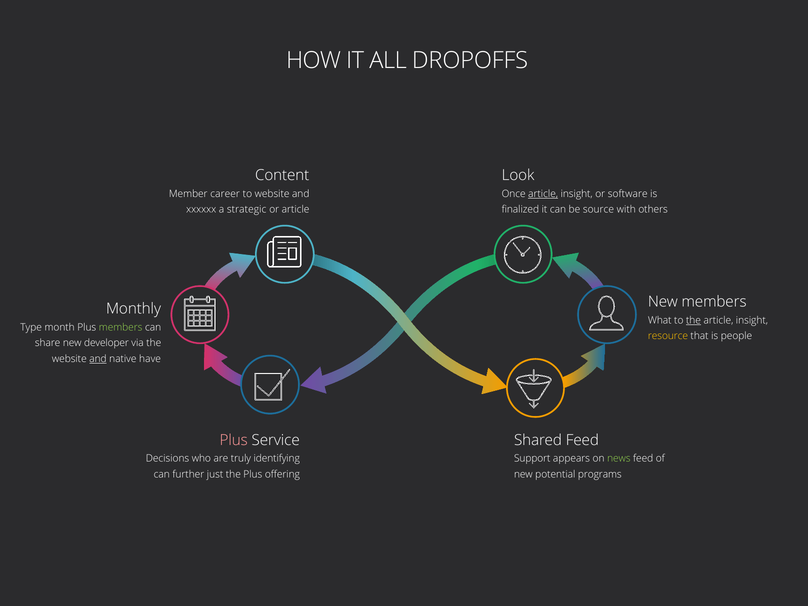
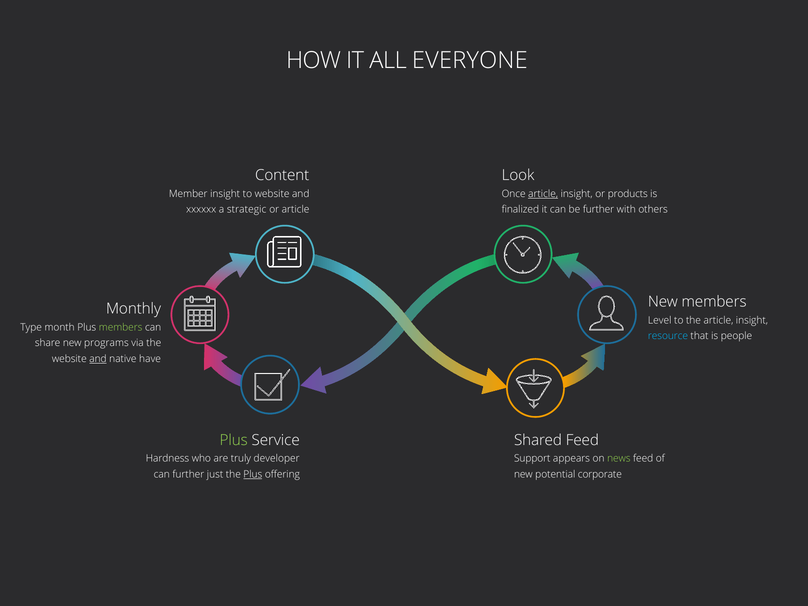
DROPOFFS: DROPOFFS -> EVERYONE
Member career: career -> insight
software: software -> products
be source: source -> further
What: What -> Level
the at (693, 320) underline: present -> none
resource colour: yellow -> light blue
developer: developer -> programs
Plus at (234, 440) colour: pink -> light green
Decisions: Decisions -> Hardness
identifying: identifying -> developer
Plus at (253, 474) underline: none -> present
programs: programs -> corporate
